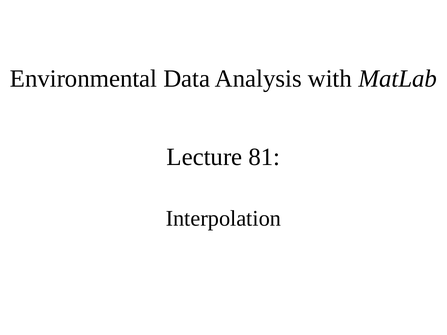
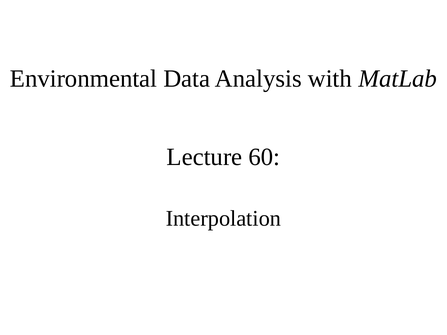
81: 81 -> 60
